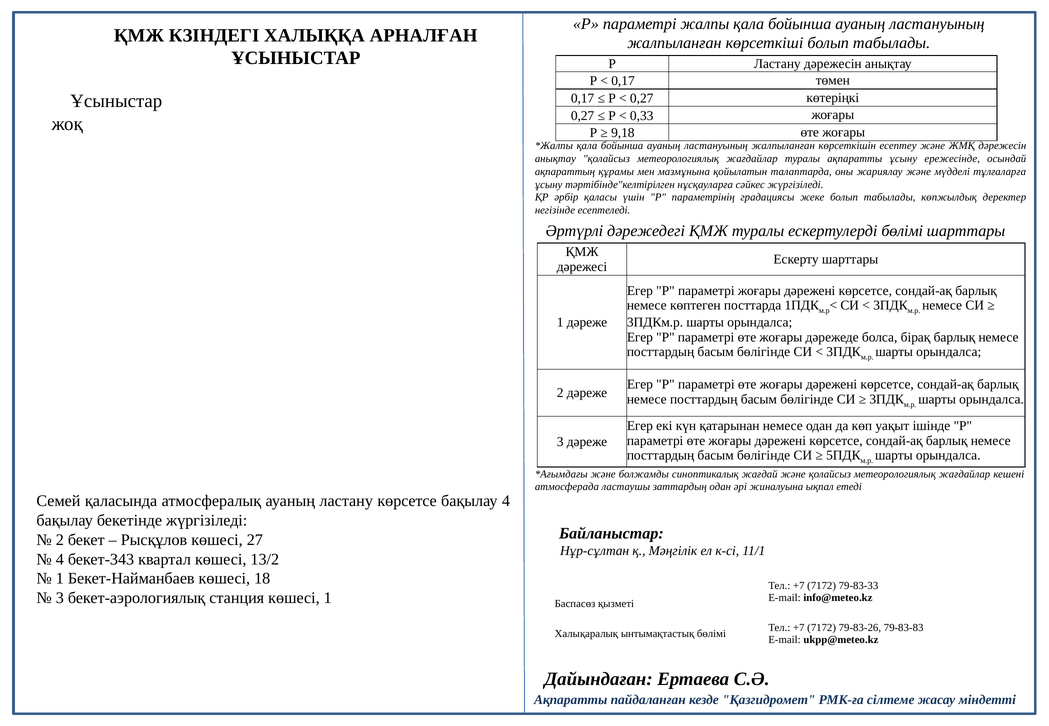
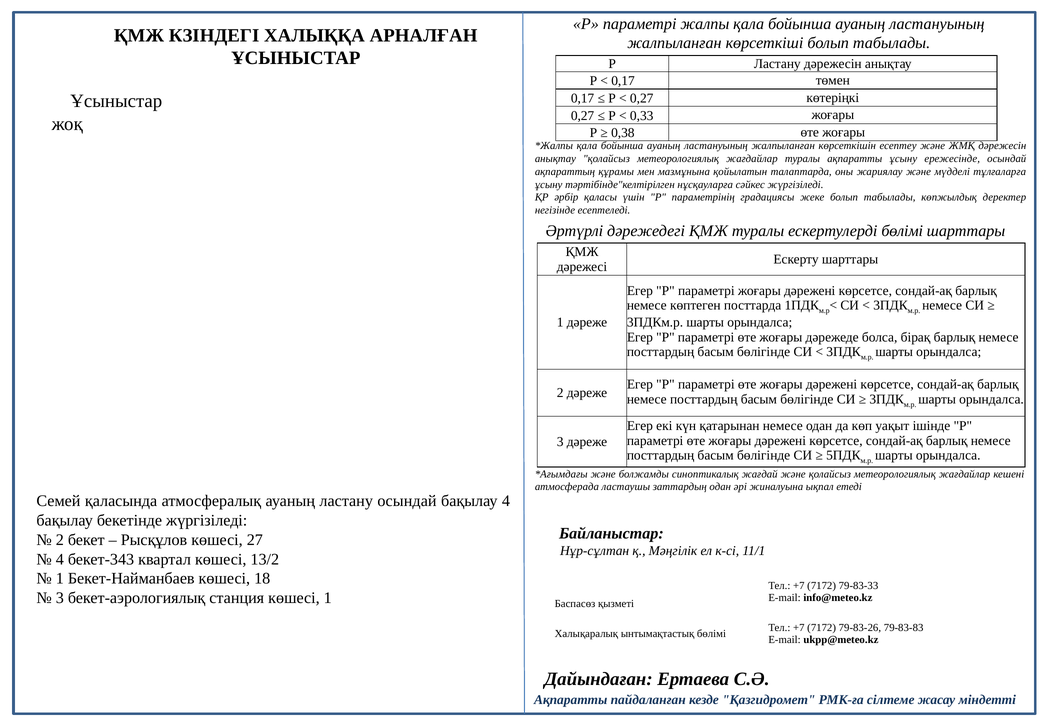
9,18: 9,18 -> 0,38
ластану көрсетсе: көрсетсе -> осындай
